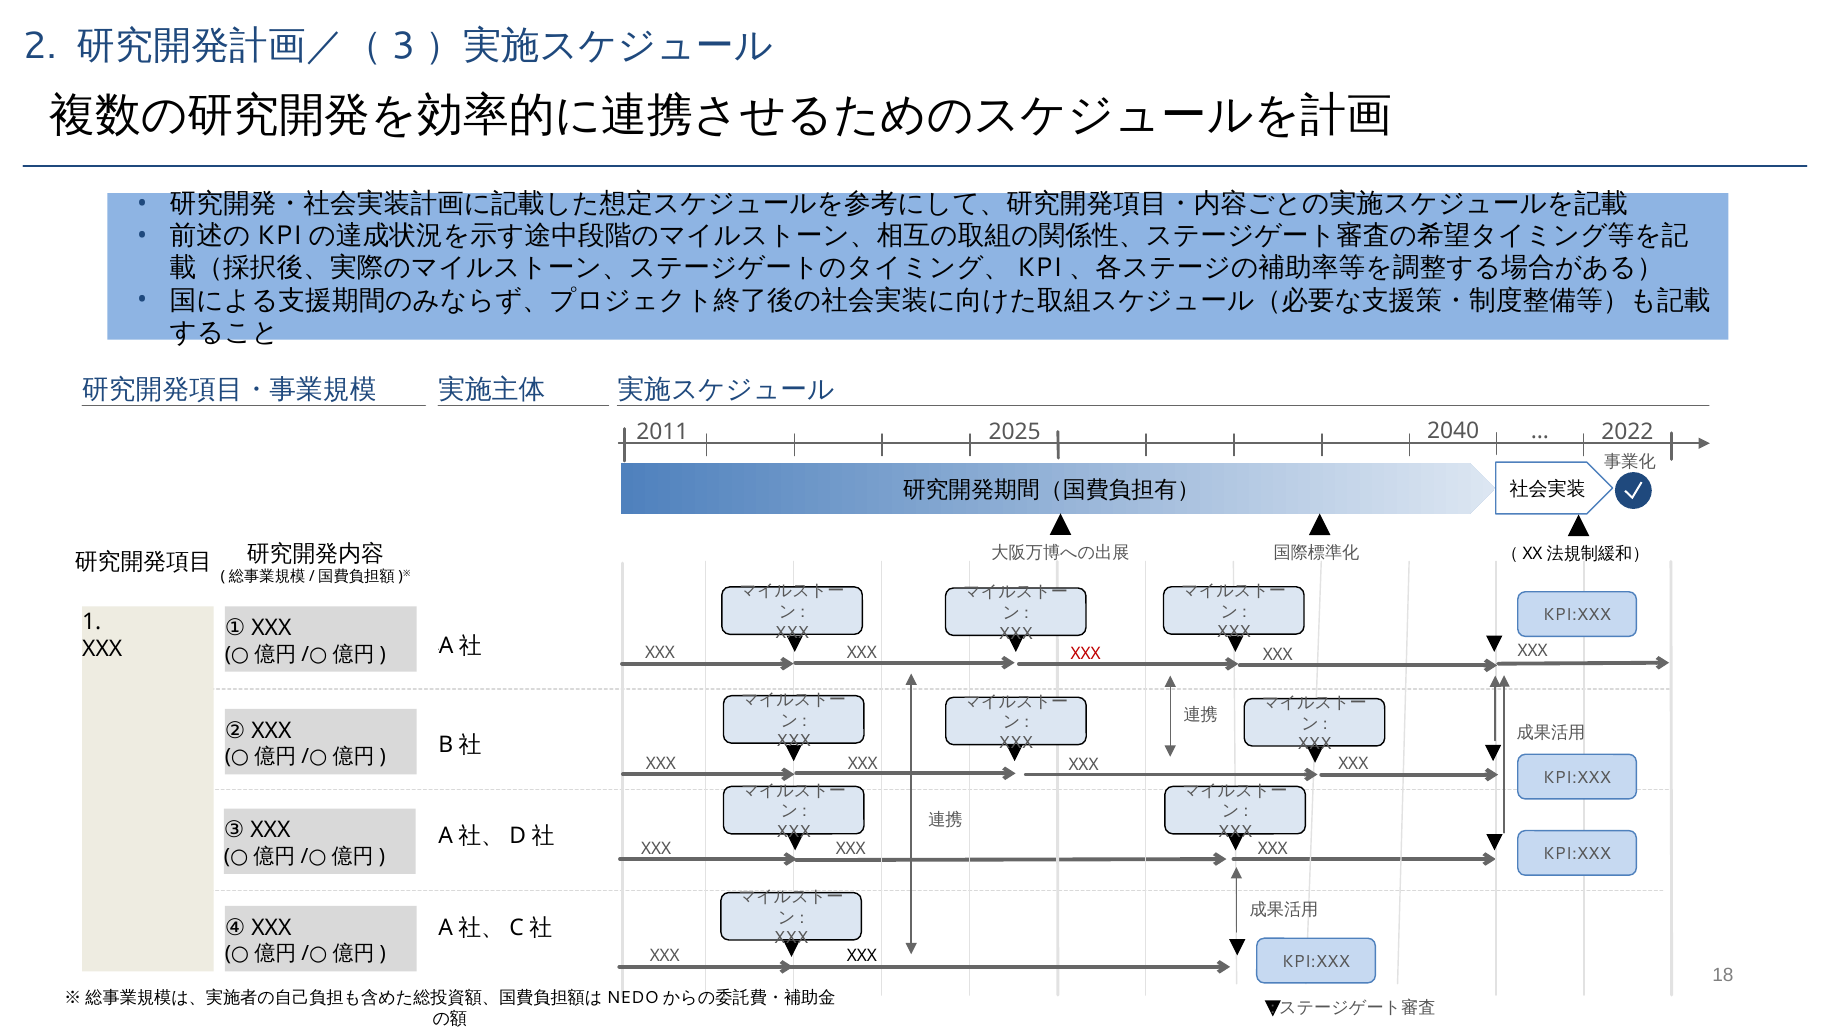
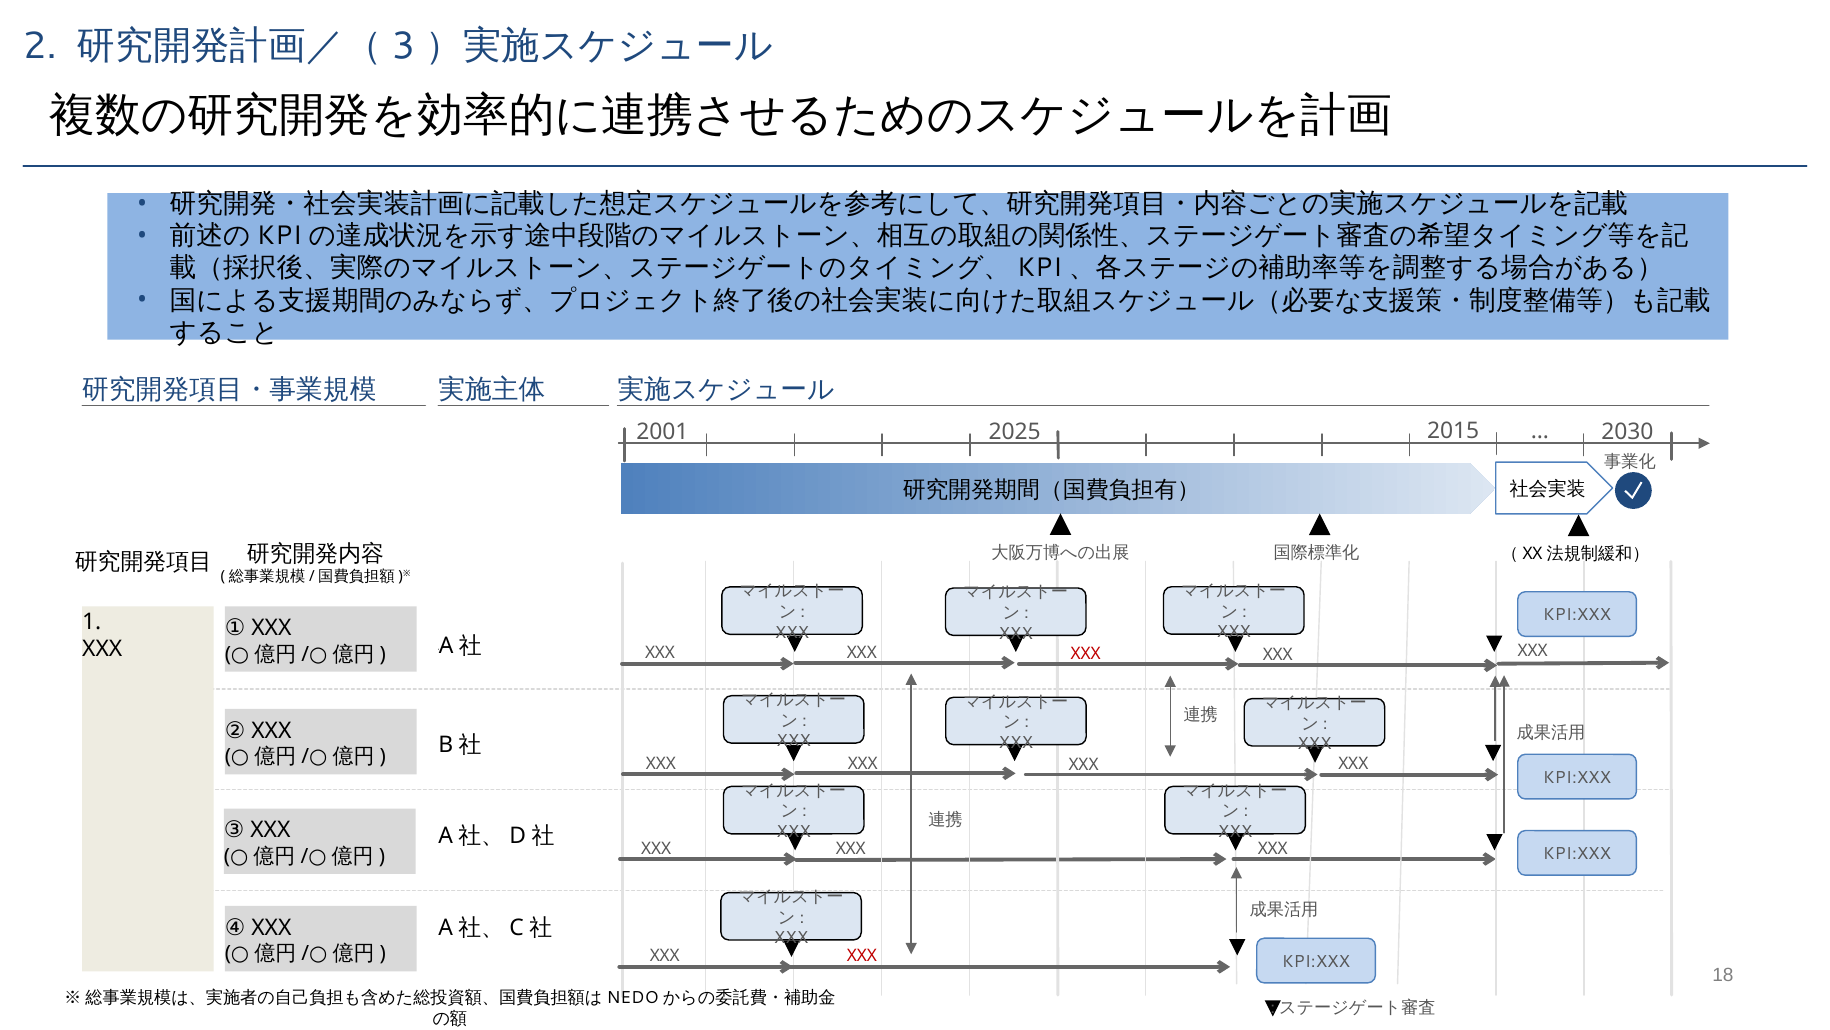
2011: 2011 -> 2001
2040: 2040 -> 2015
2022: 2022 -> 2030
XXX at (862, 955) colour: black -> red
